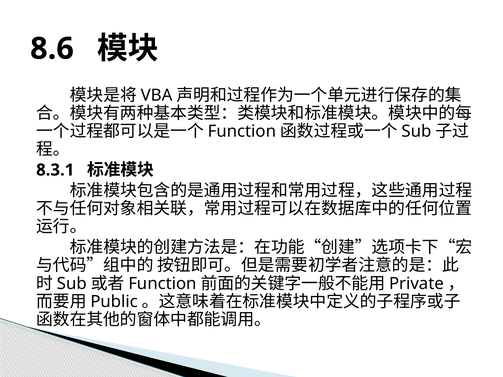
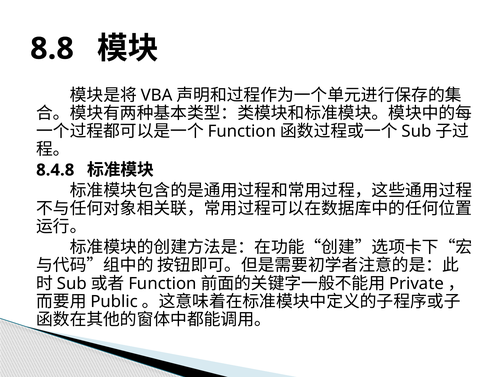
8.6: 8.6 -> 8.8
8.3.1: 8.3.1 -> 8.4.8
